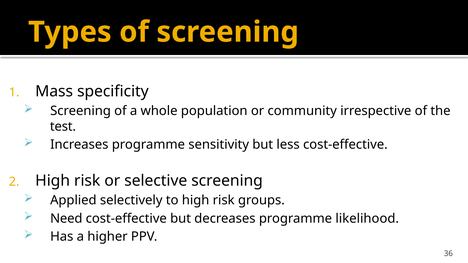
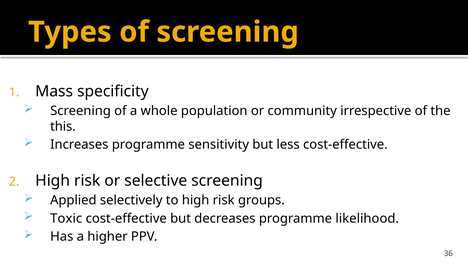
test: test -> this
Need: Need -> Toxic
